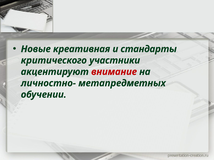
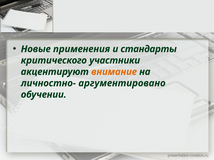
креативная: креативная -> применения
внимание colour: red -> orange
метапредметных: метапредметных -> аргументировано
